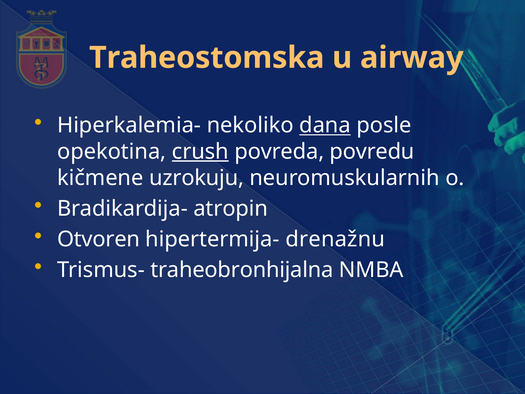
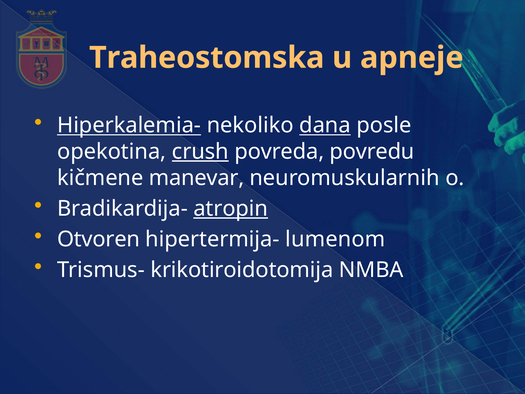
airway: airway -> apneje
Hiperkalemia- underline: none -> present
uzrokuju: uzrokuju -> manevar
atropin underline: none -> present
drenažnu: drenažnu -> lumenom
traheobronhijalna: traheobronhijalna -> krikotiroidotomija
